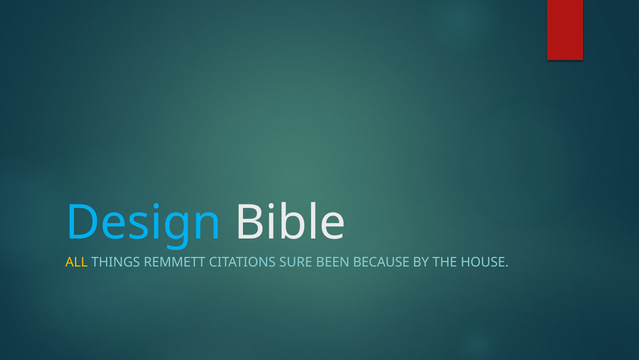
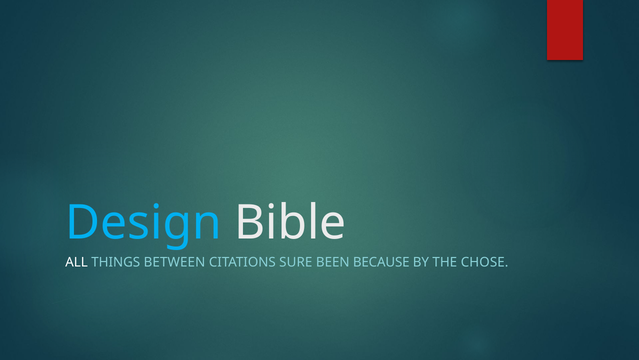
ALL colour: yellow -> white
REMMETT: REMMETT -> BETWEEN
HOUSE: HOUSE -> CHOSE
